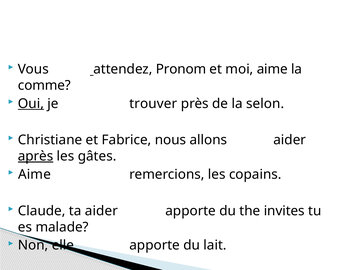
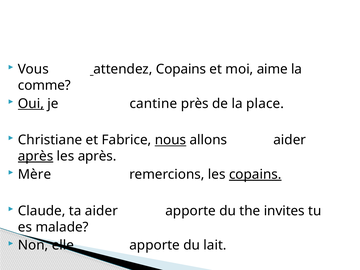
attendez Pronom: Pronom -> Copains
trouver: trouver -> cantine
selon: selon -> place
nous underline: none -> present
les gâtes: gâtes -> après
Aime at (34, 174): Aime -> Mère
copains at (255, 174) underline: none -> present
